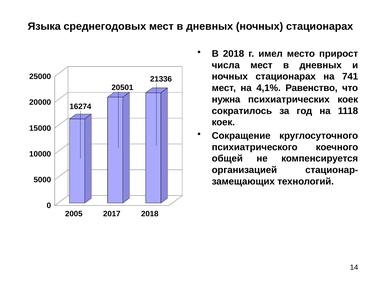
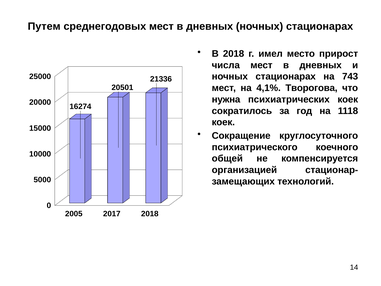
Языка: Языка -> Путем
741: 741 -> 743
Равенство: Равенство -> Творогова
